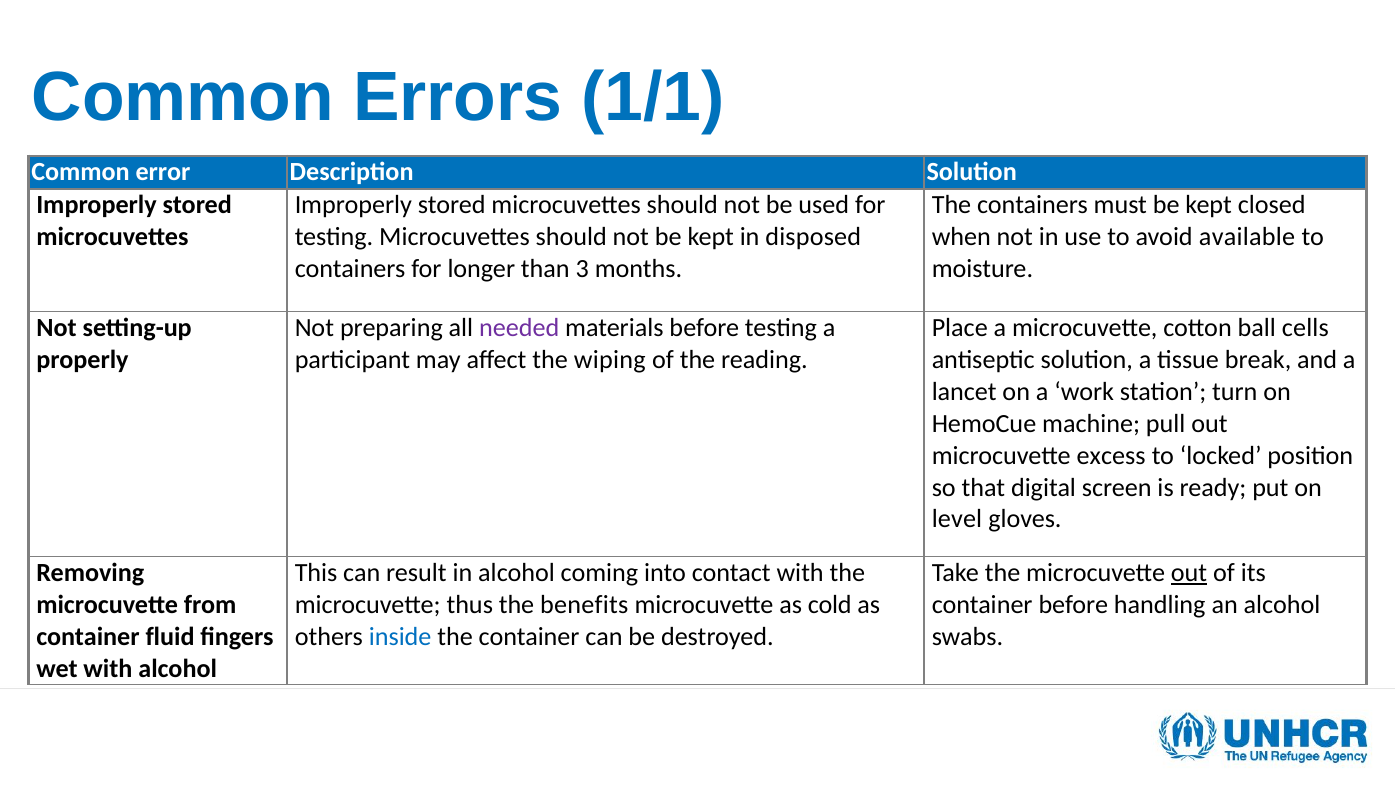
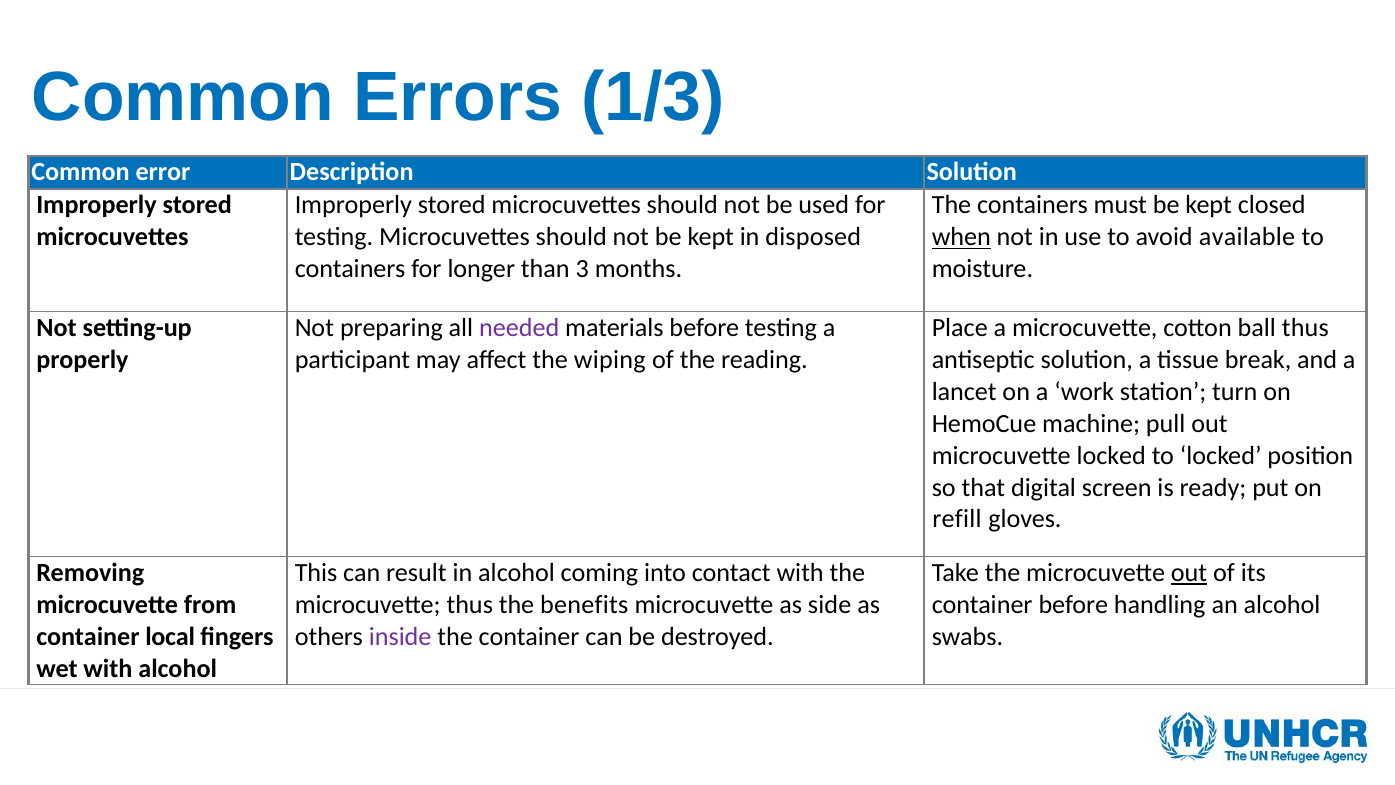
1/1: 1/1 -> 1/3
when underline: none -> present
ball cells: cells -> thus
microcuvette excess: excess -> locked
level: level -> refill
cold: cold -> side
fluid: fluid -> local
inside colour: blue -> purple
